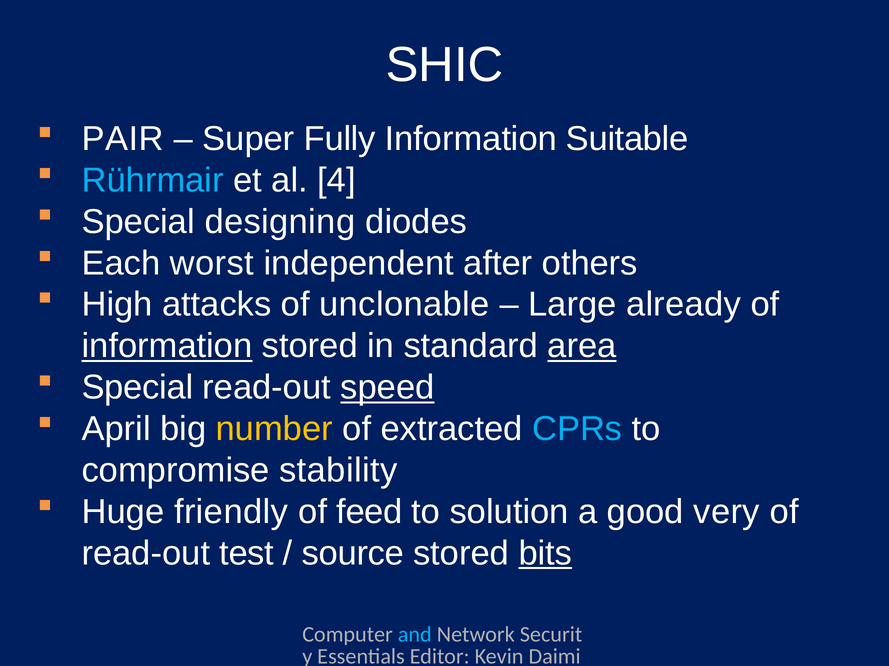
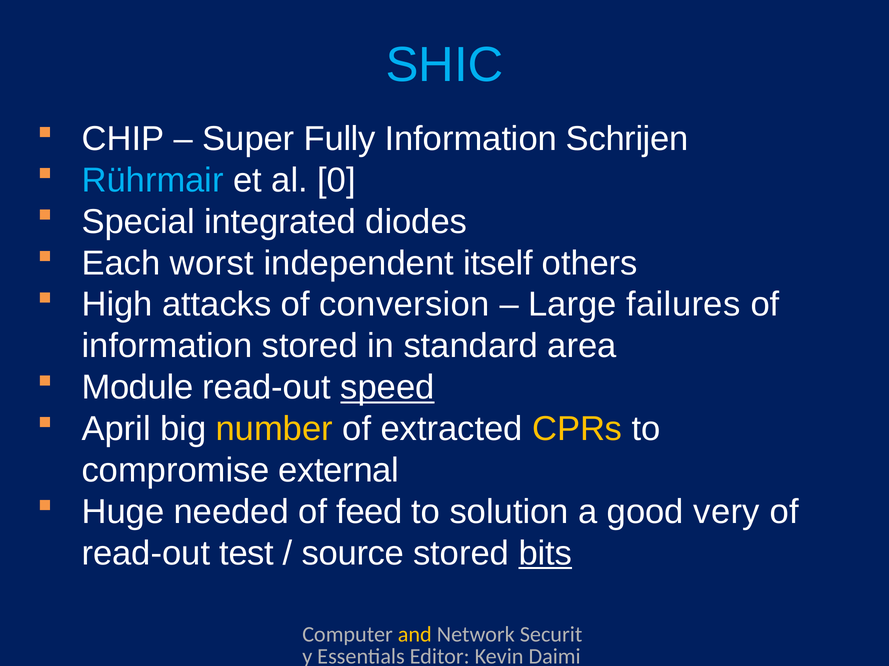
SHIC colour: white -> light blue
PAIR: PAIR -> CHIP
Suitable: Suitable -> Schrijen
4: 4 -> 0
designing: designing -> integrated
after: after -> itself
unclonable: unclonable -> conversion
already: already -> failures
information at (167, 346) underline: present -> none
area underline: present -> none
Special at (137, 388): Special -> Module
CPRs colour: light blue -> yellow
stability: stability -> external
friendly: friendly -> needed
and colour: light blue -> yellow
